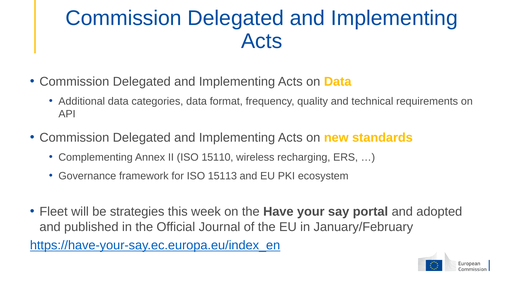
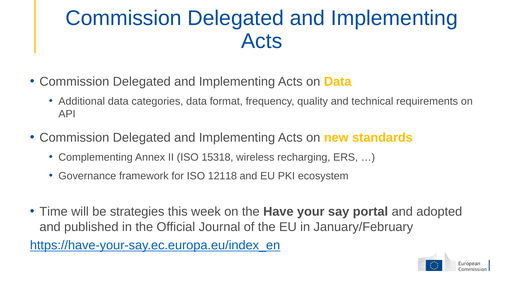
15110: 15110 -> 15318
15113: 15113 -> 12118
Fleet: Fleet -> Time
